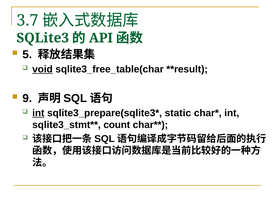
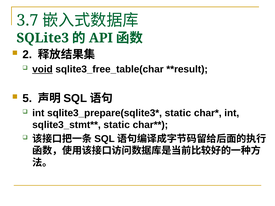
5: 5 -> 2
9: 9 -> 5
int at (38, 113) underline: present -> none
count at (117, 125): count -> static
